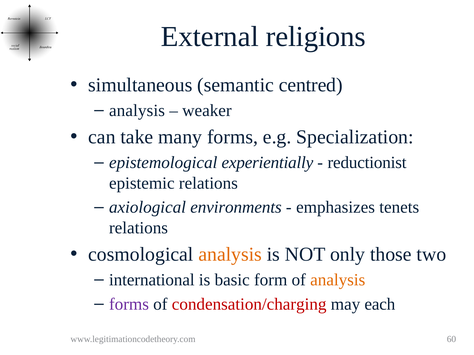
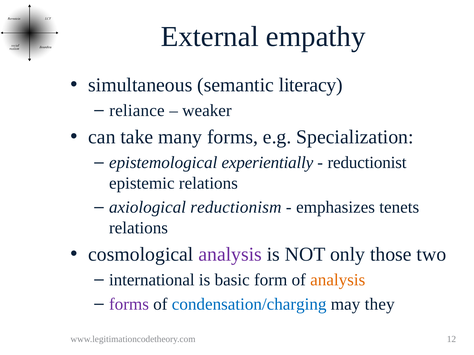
religions: religions -> empathy
centred: centred -> literacy
analysis at (137, 111): analysis -> reliance
environments: environments -> reductionism
analysis at (230, 255) colour: orange -> purple
condensation/charging colour: red -> blue
each: each -> they
60: 60 -> 12
